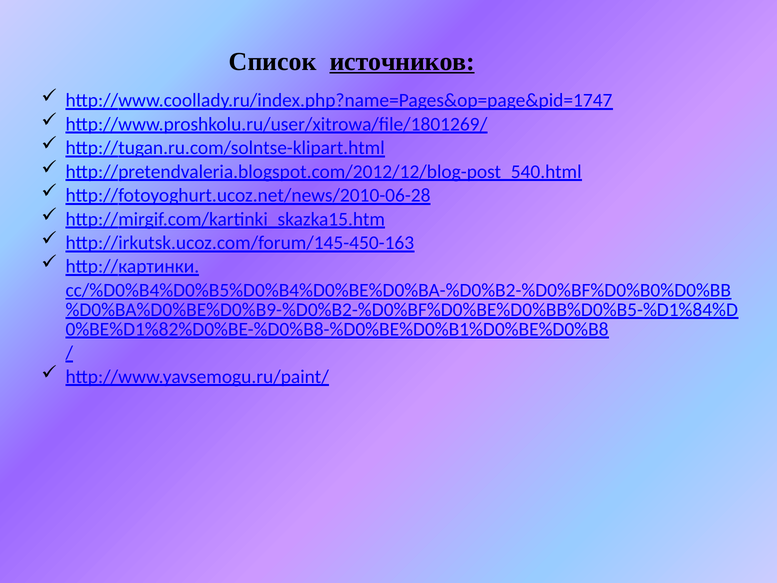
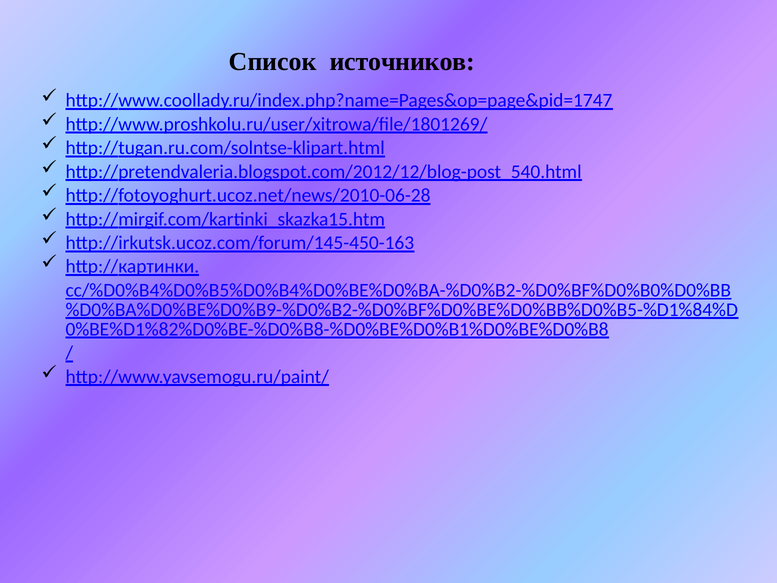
источников underline: present -> none
